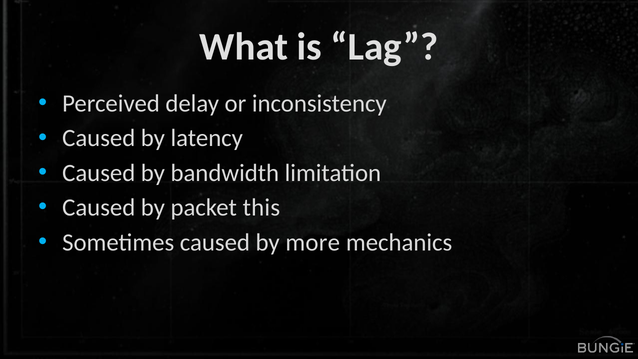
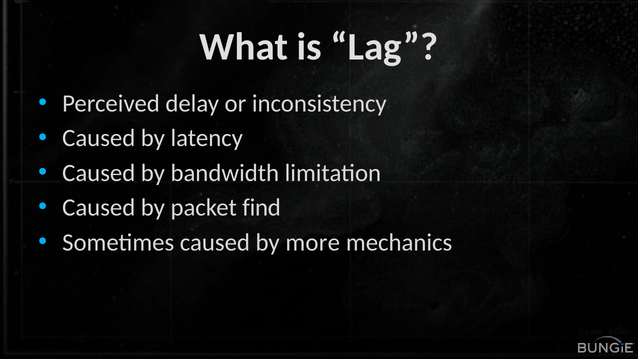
this: this -> find
